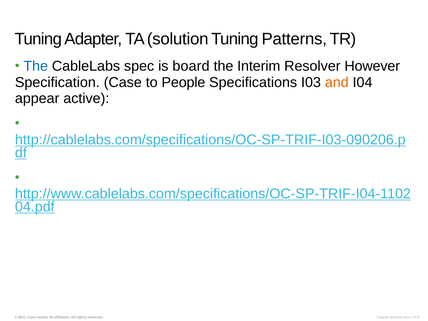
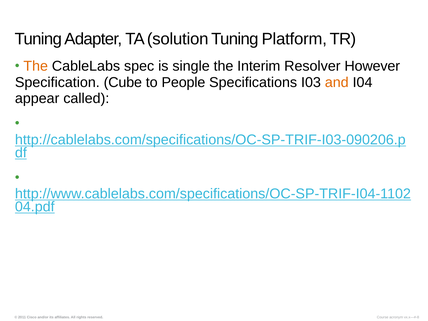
Patterns: Patterns -> Platform
The at (36, 66) colour: blue -> orange
board: board -> single
Case: Case -> Cube
active: active -> called
